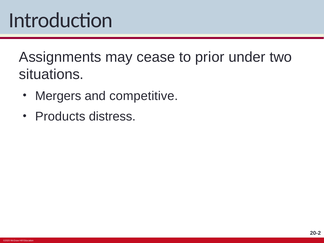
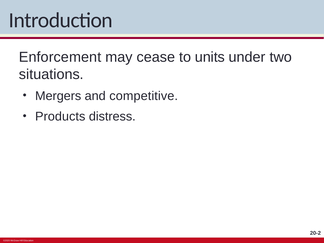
Assignments: Assignments -> Enforcement
prior: prior -> units
